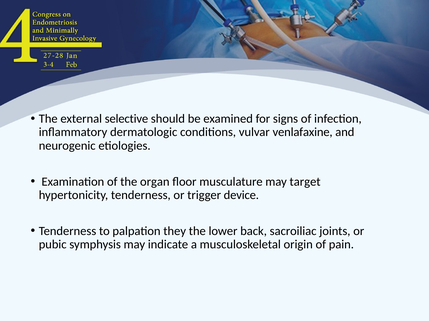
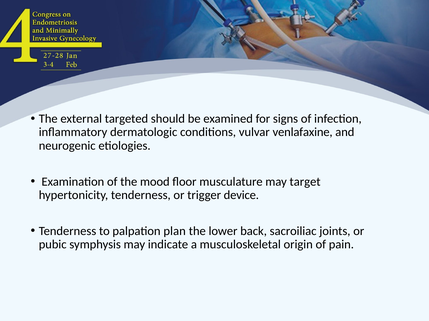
selective: selective -> targeted
organ: organ -> mood
they: they -> plan
